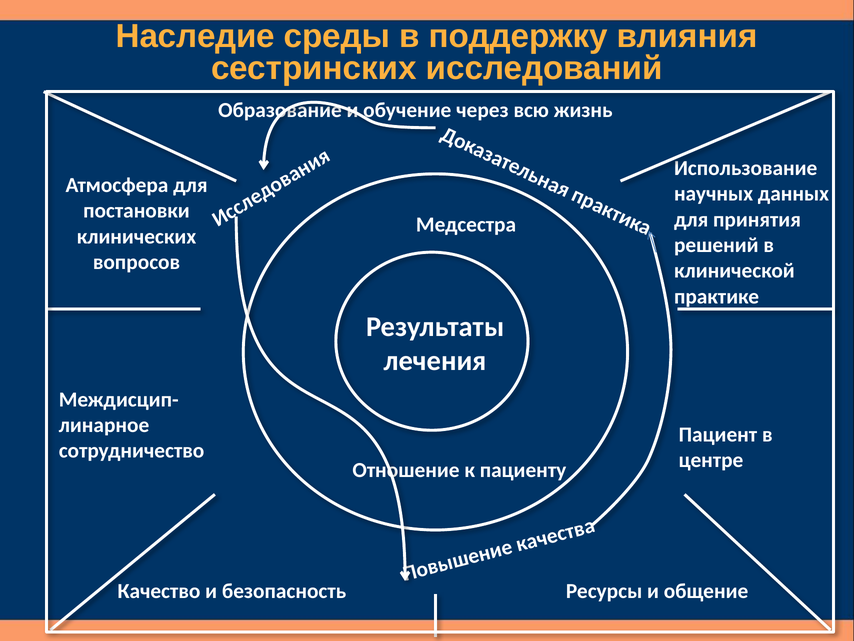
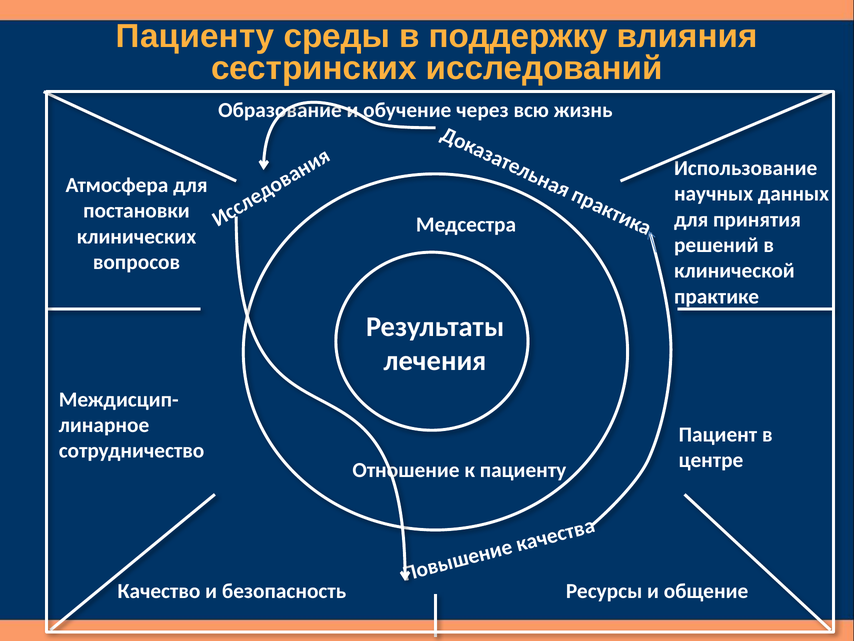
Наследие at (195, 36): Наследие -> Пациенту
